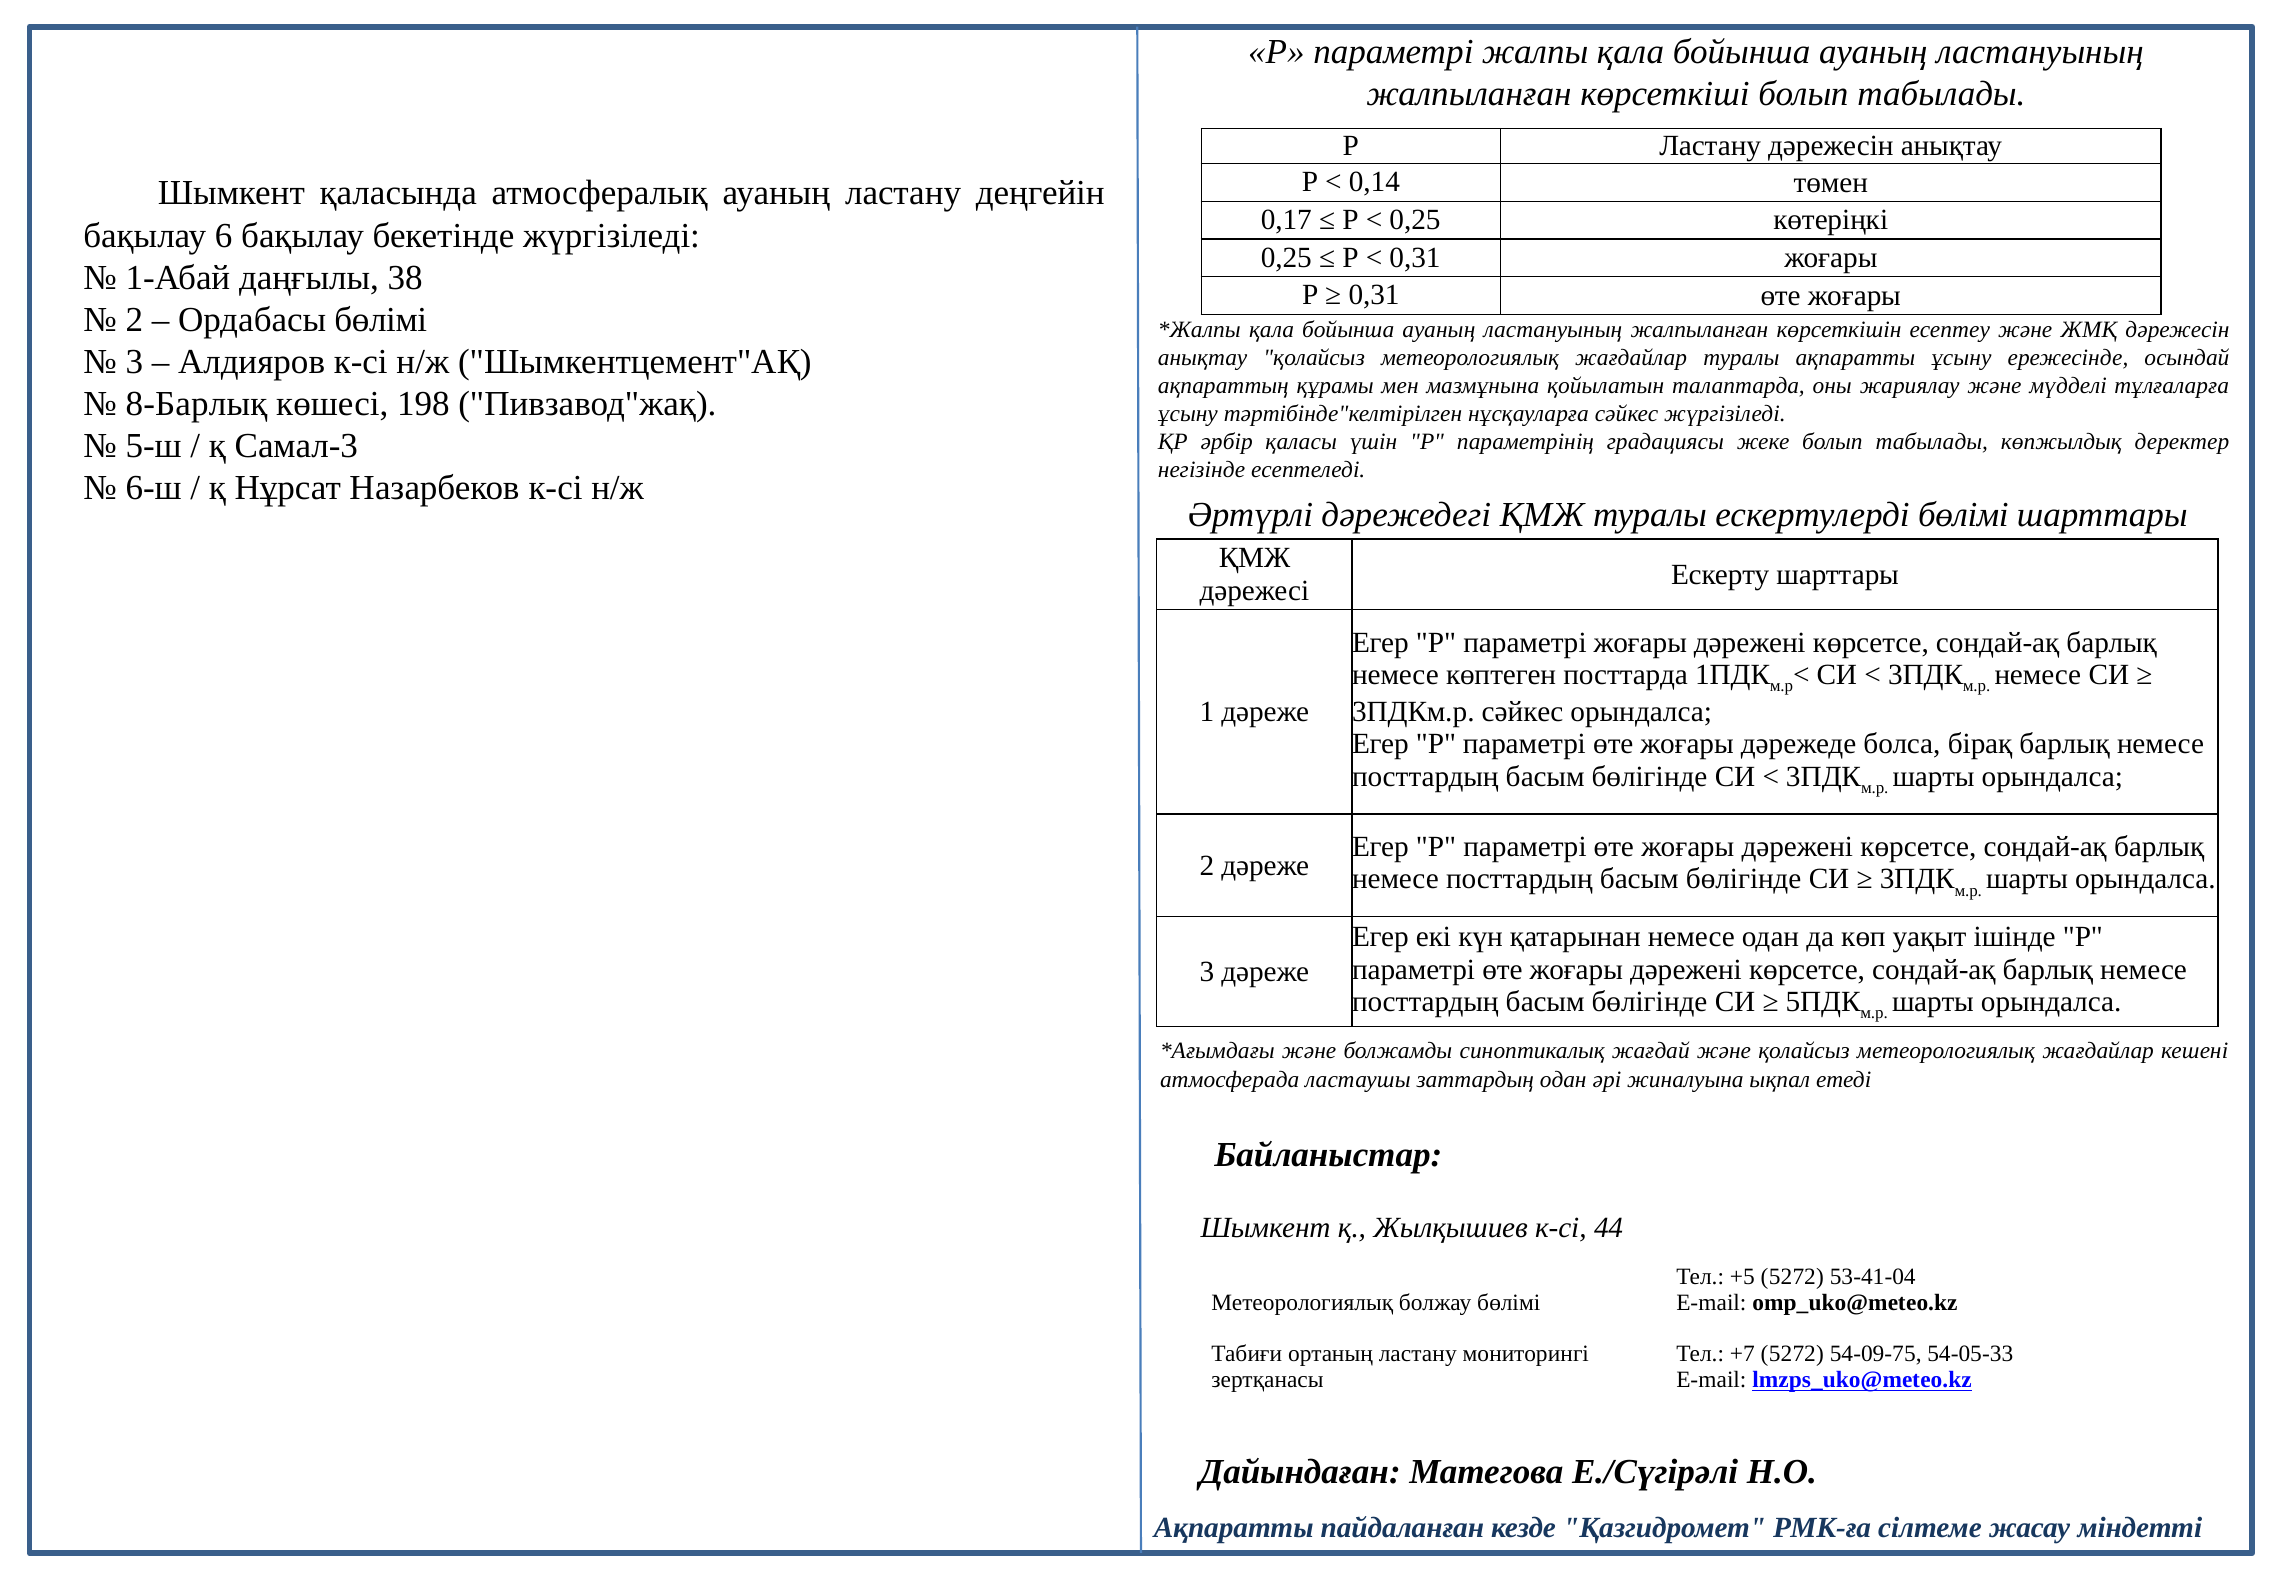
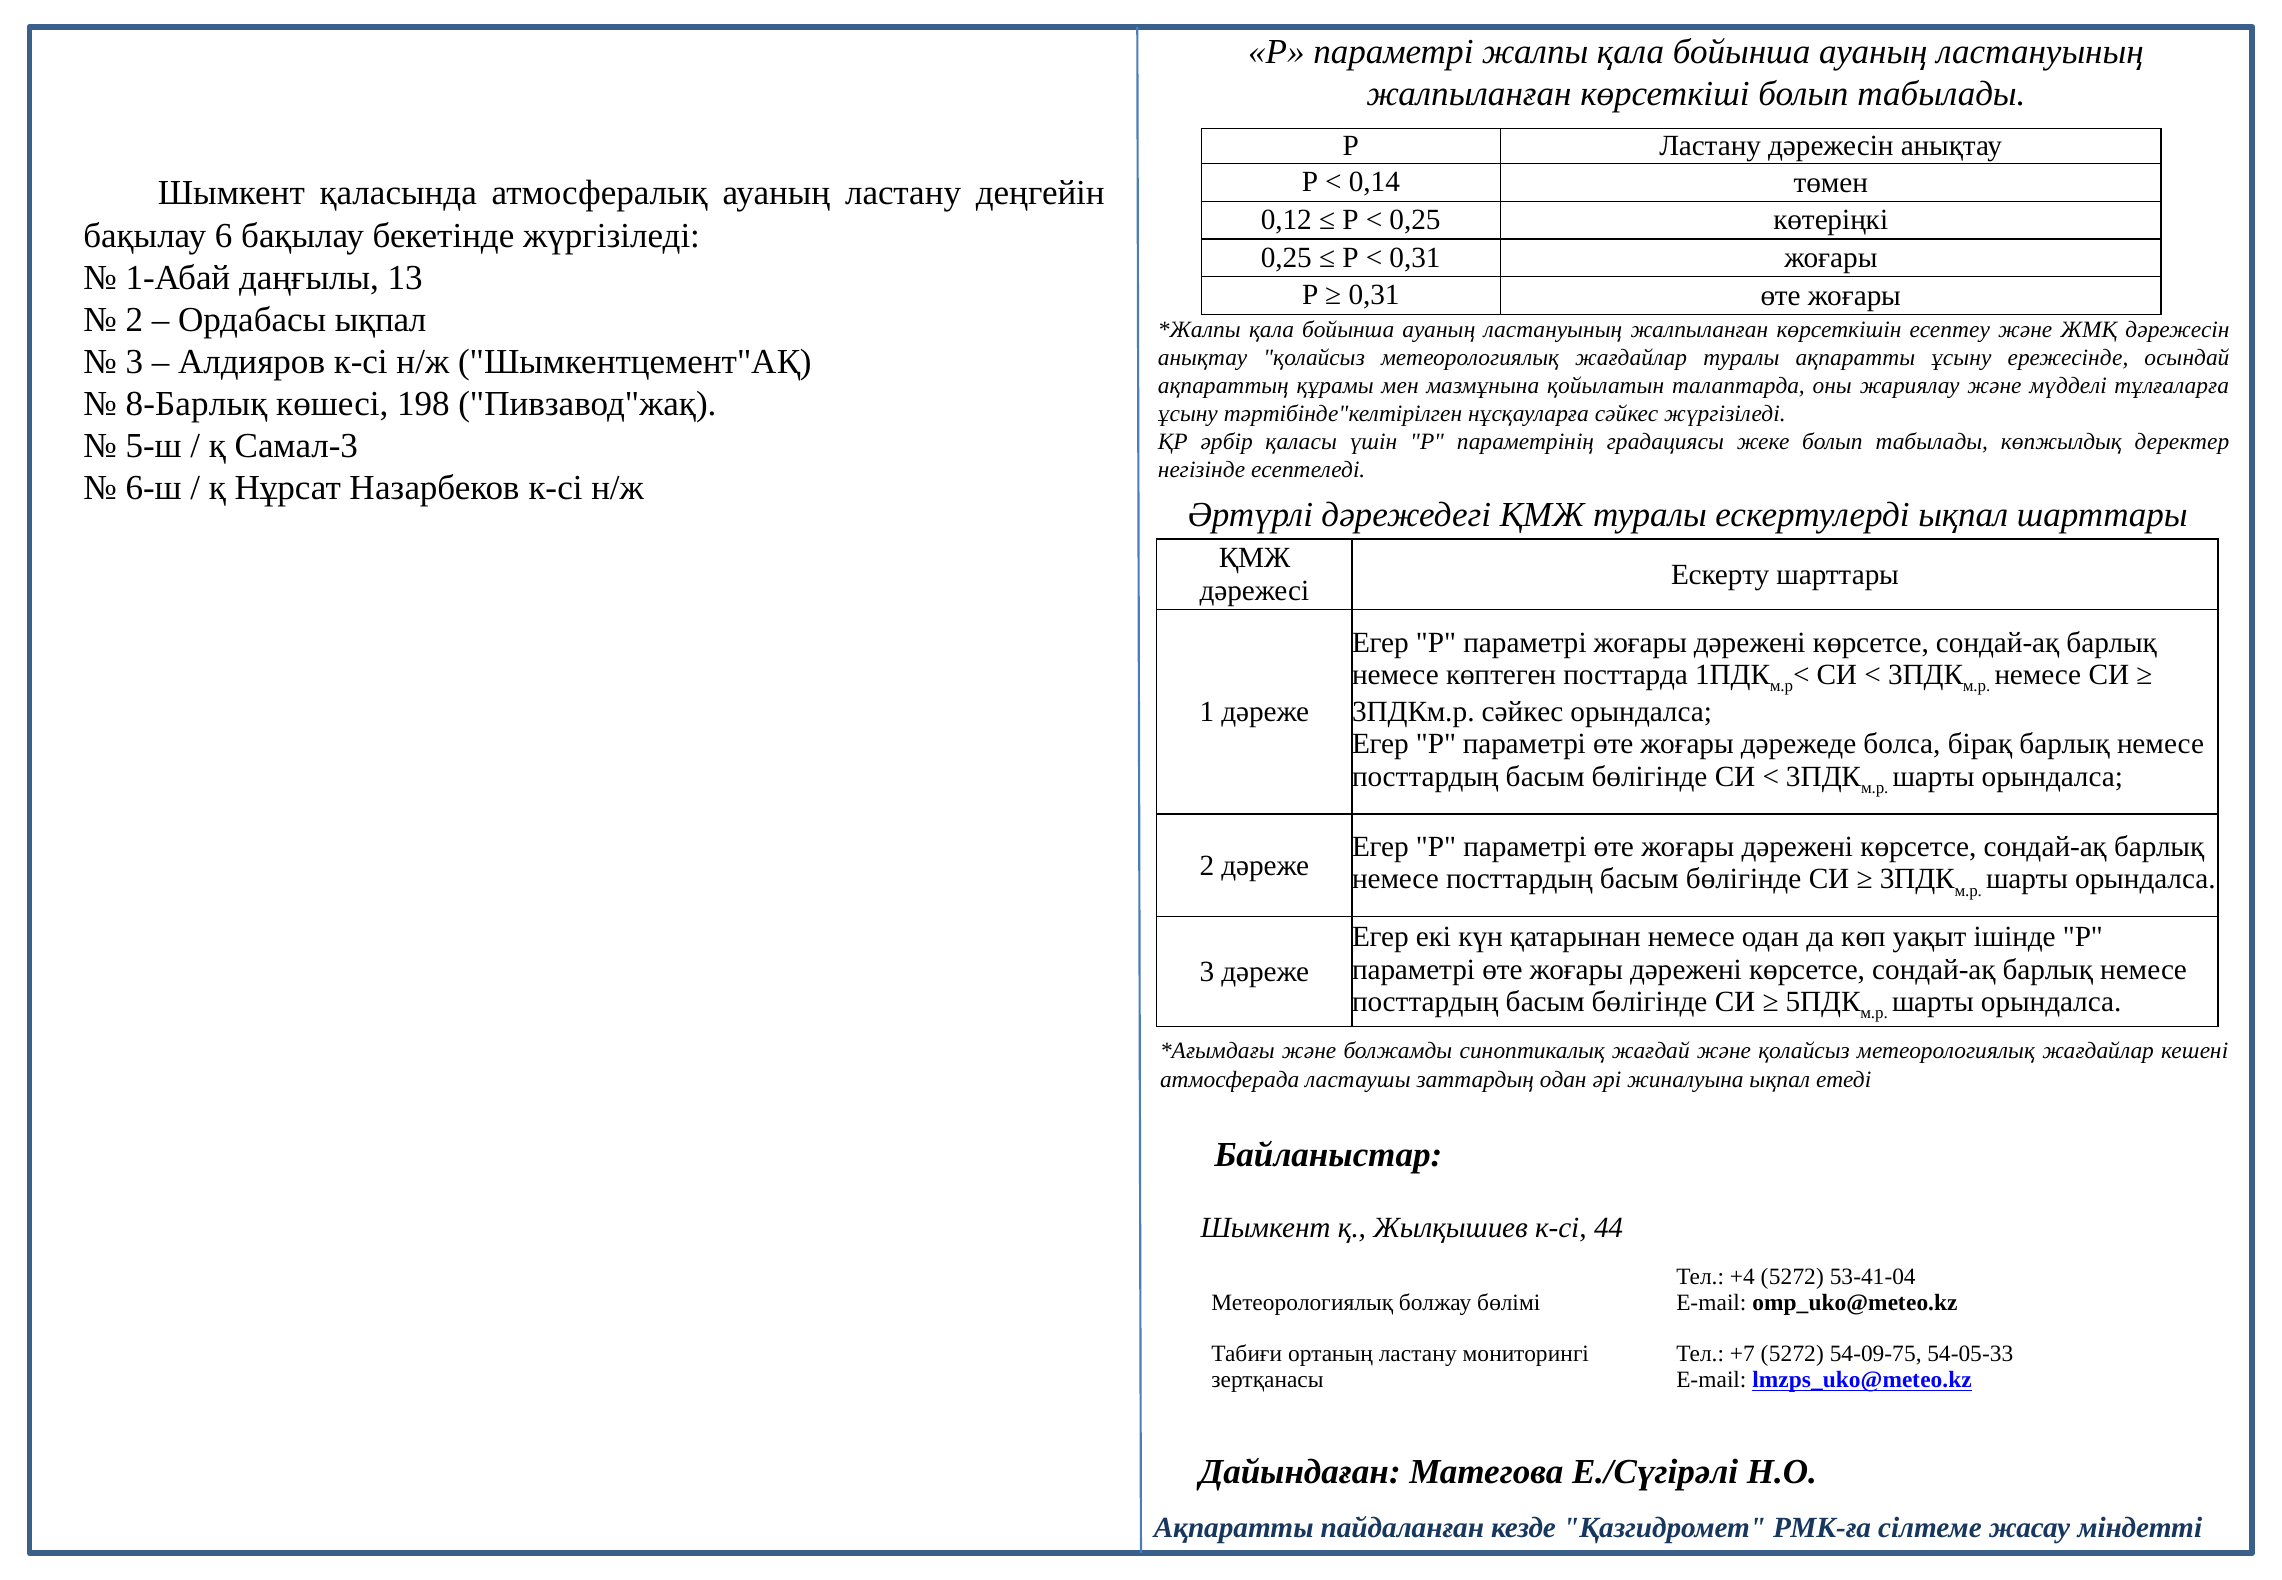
0,17: 0,17 -> 0,12
38: 38 -> 13
Ордабасы бөлімі: бөлімі -> ықпал
ескертулерді бөлімі: бөлімі -> ықпал
+5: +5 -> +4
